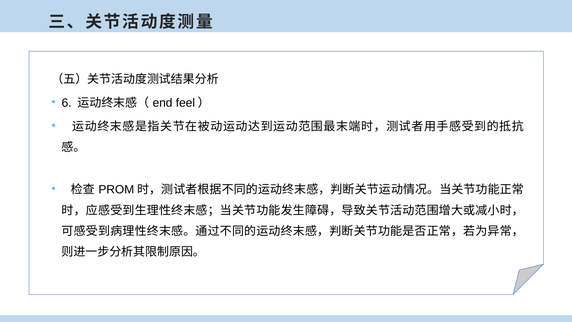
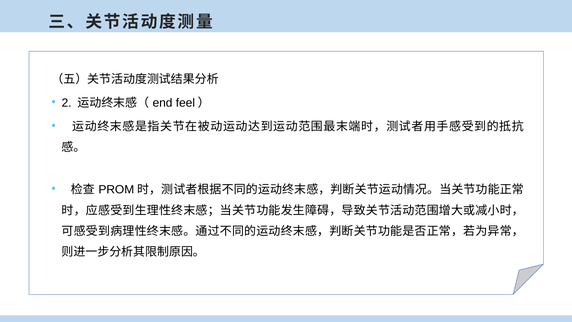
6: 6 -> 2
